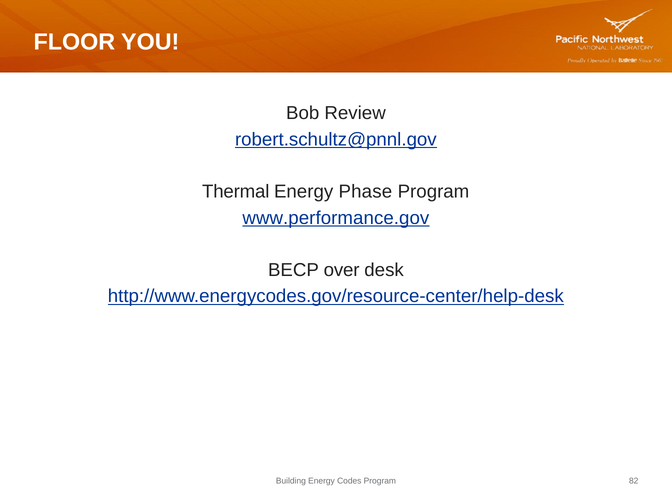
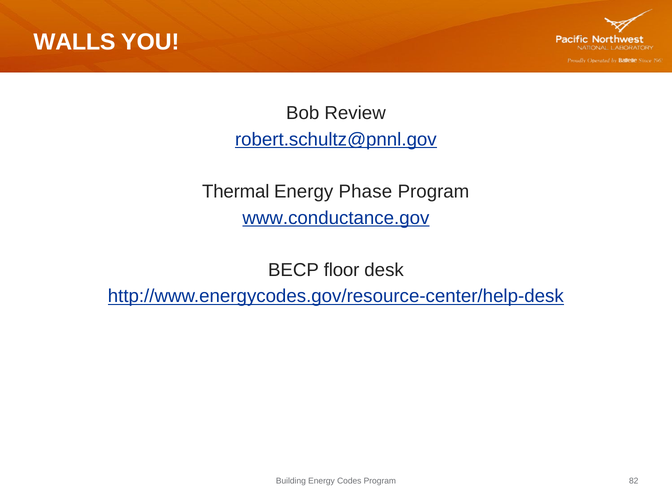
FLOOR: FLOOR -> WALLS
www.performance.gov: www.performance.gov -> www.conductance.gov
over: over -> floor
